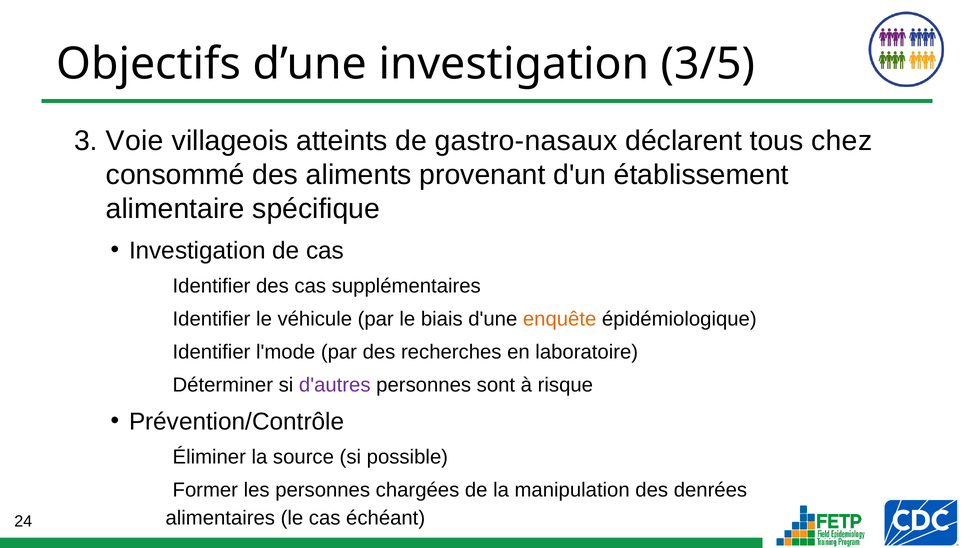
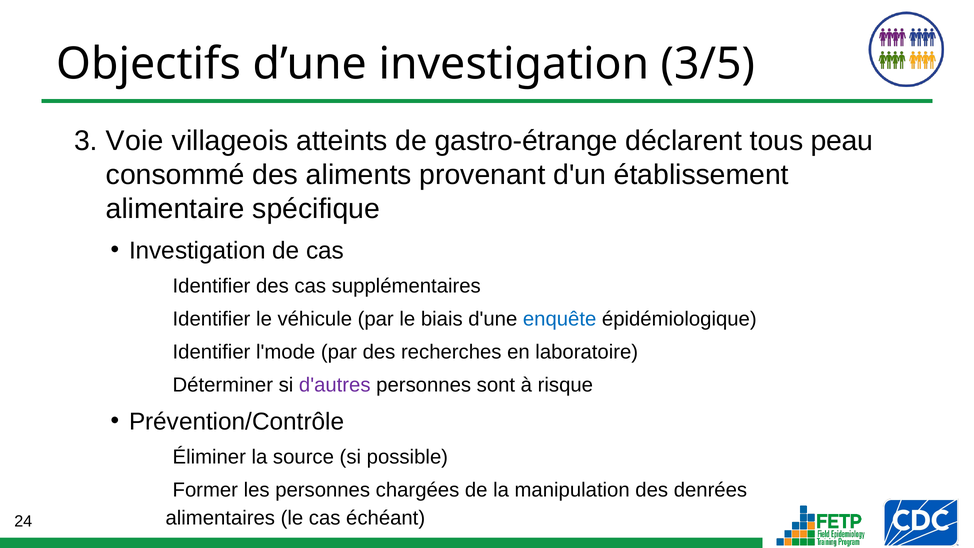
gastro-nasaux: gastro-nasaux -> gastro-étrange
chez: chez -> peau
enquête colour: orange -> blue
